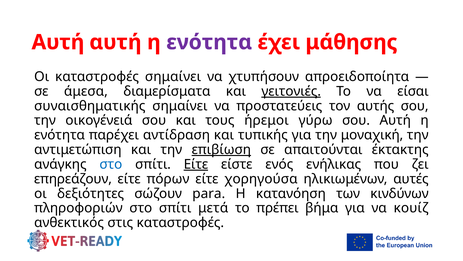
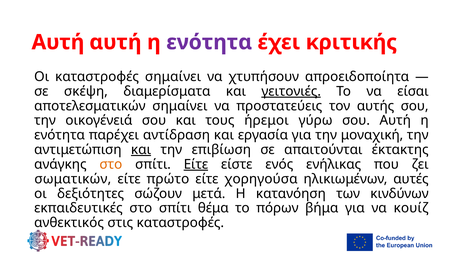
μάθησης: μάθησης -> κριτικής
άμεσα: άμεσα -> σκέψη
συναισθηματικής: συναισθηματικής -> αποτελεσματικών
τυπικής: τυπικής -> εργασία
και at (141, 149) underline: none -> present
επιβίωση underline: present -> none
στο at (111, 164) colour: blue -> orange
επηρεάζουν: επηρεάζουν -> σωματικών
πόρων: πόρων -> πρώτο
para: para -> μετά
πληροφοριών: πληροφοριών -> εκπαιδευτικές
μετά: μετά -> θέμα
πρέπει: πρέπει -> πόρων
